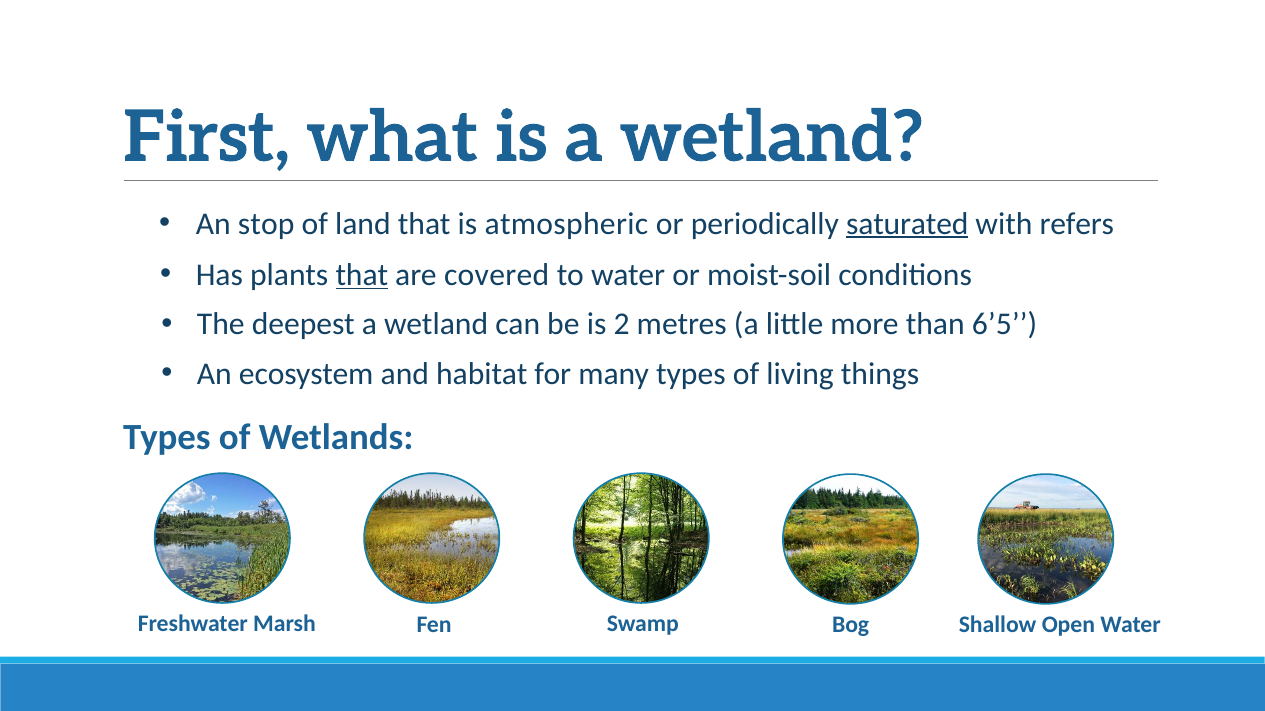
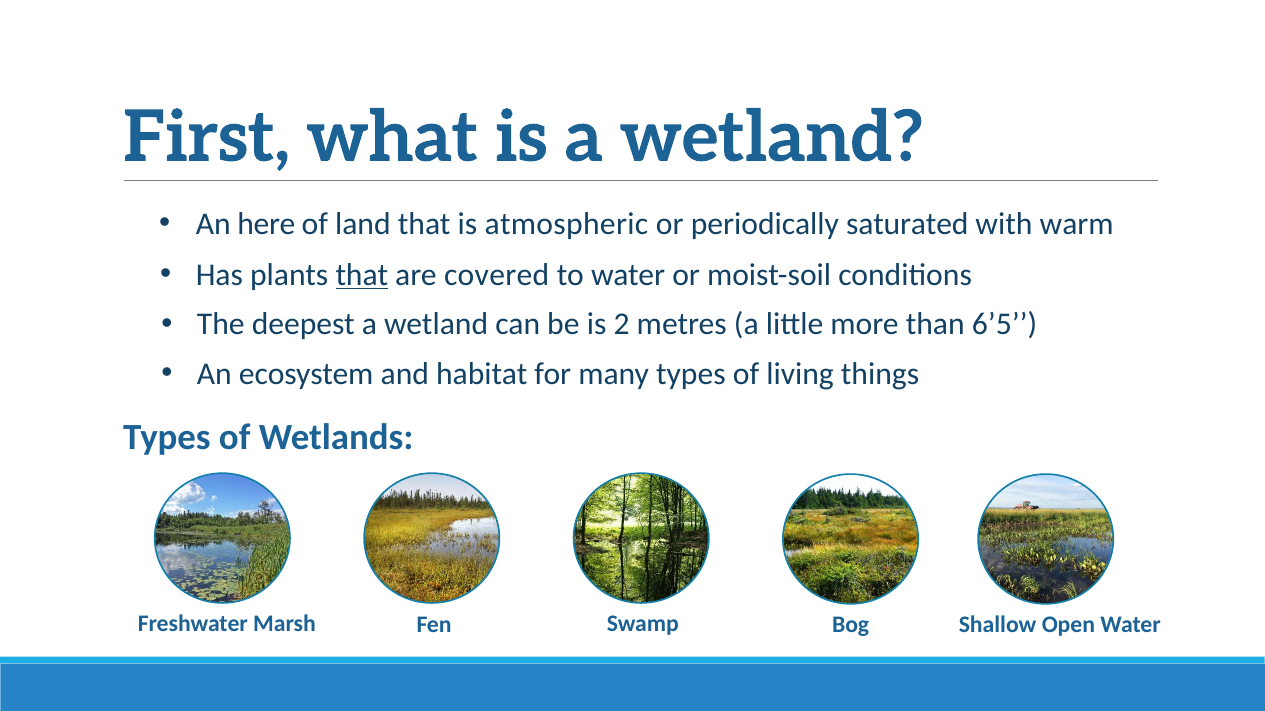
stop: stop -> here
saturated underline: present -> none
refers: refers -> warm
